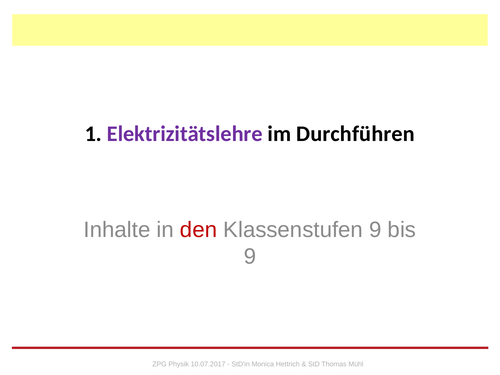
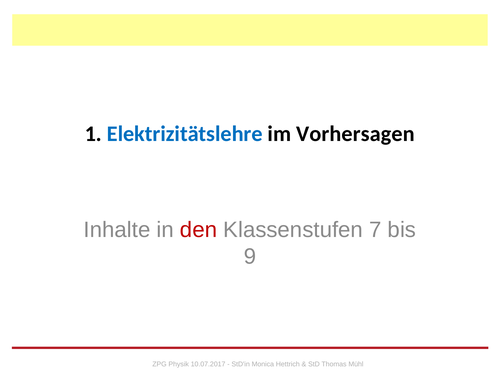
Elektrizitätslehre colour: purple -> blue
Durchführen: Durchführen -> Vorhersagen
Klassenstufen 9: 9 -> 7
